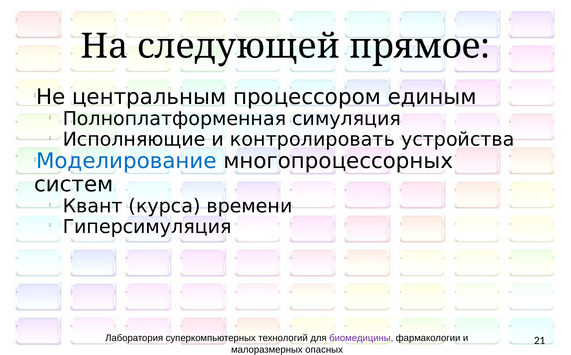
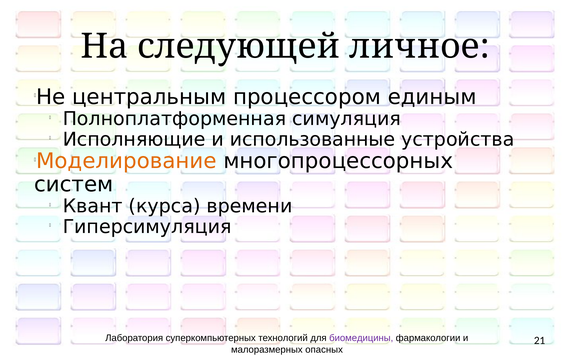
прямое: прямое -> личное
контролировать: контролировать -> использованные
Моделирование colour: blue -> orange
